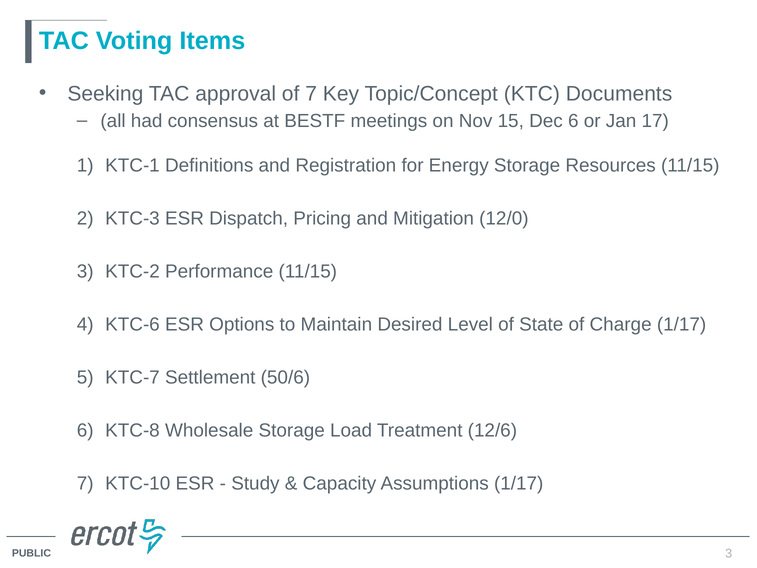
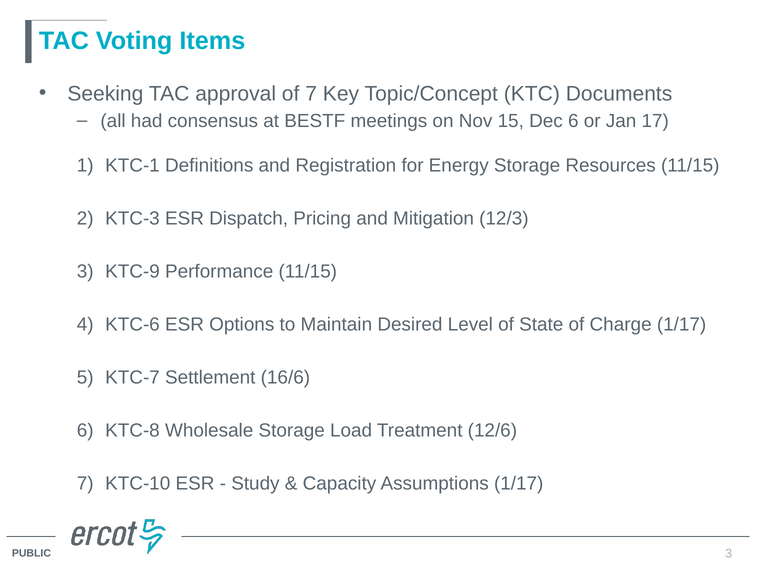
12/0: 12/0 -> 12/3
KTC-2: KTC-2 -> KTC-9
50/6: 50/6 -> 16/6
